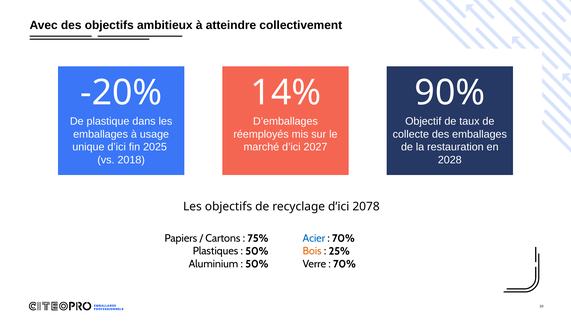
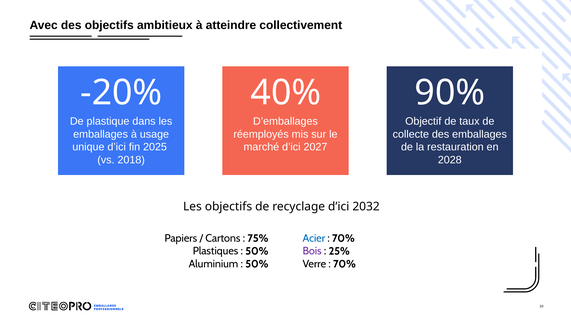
14%: 14% -> 40%
2078: 2078 -> 2032
Bois colour: orange -> purple
